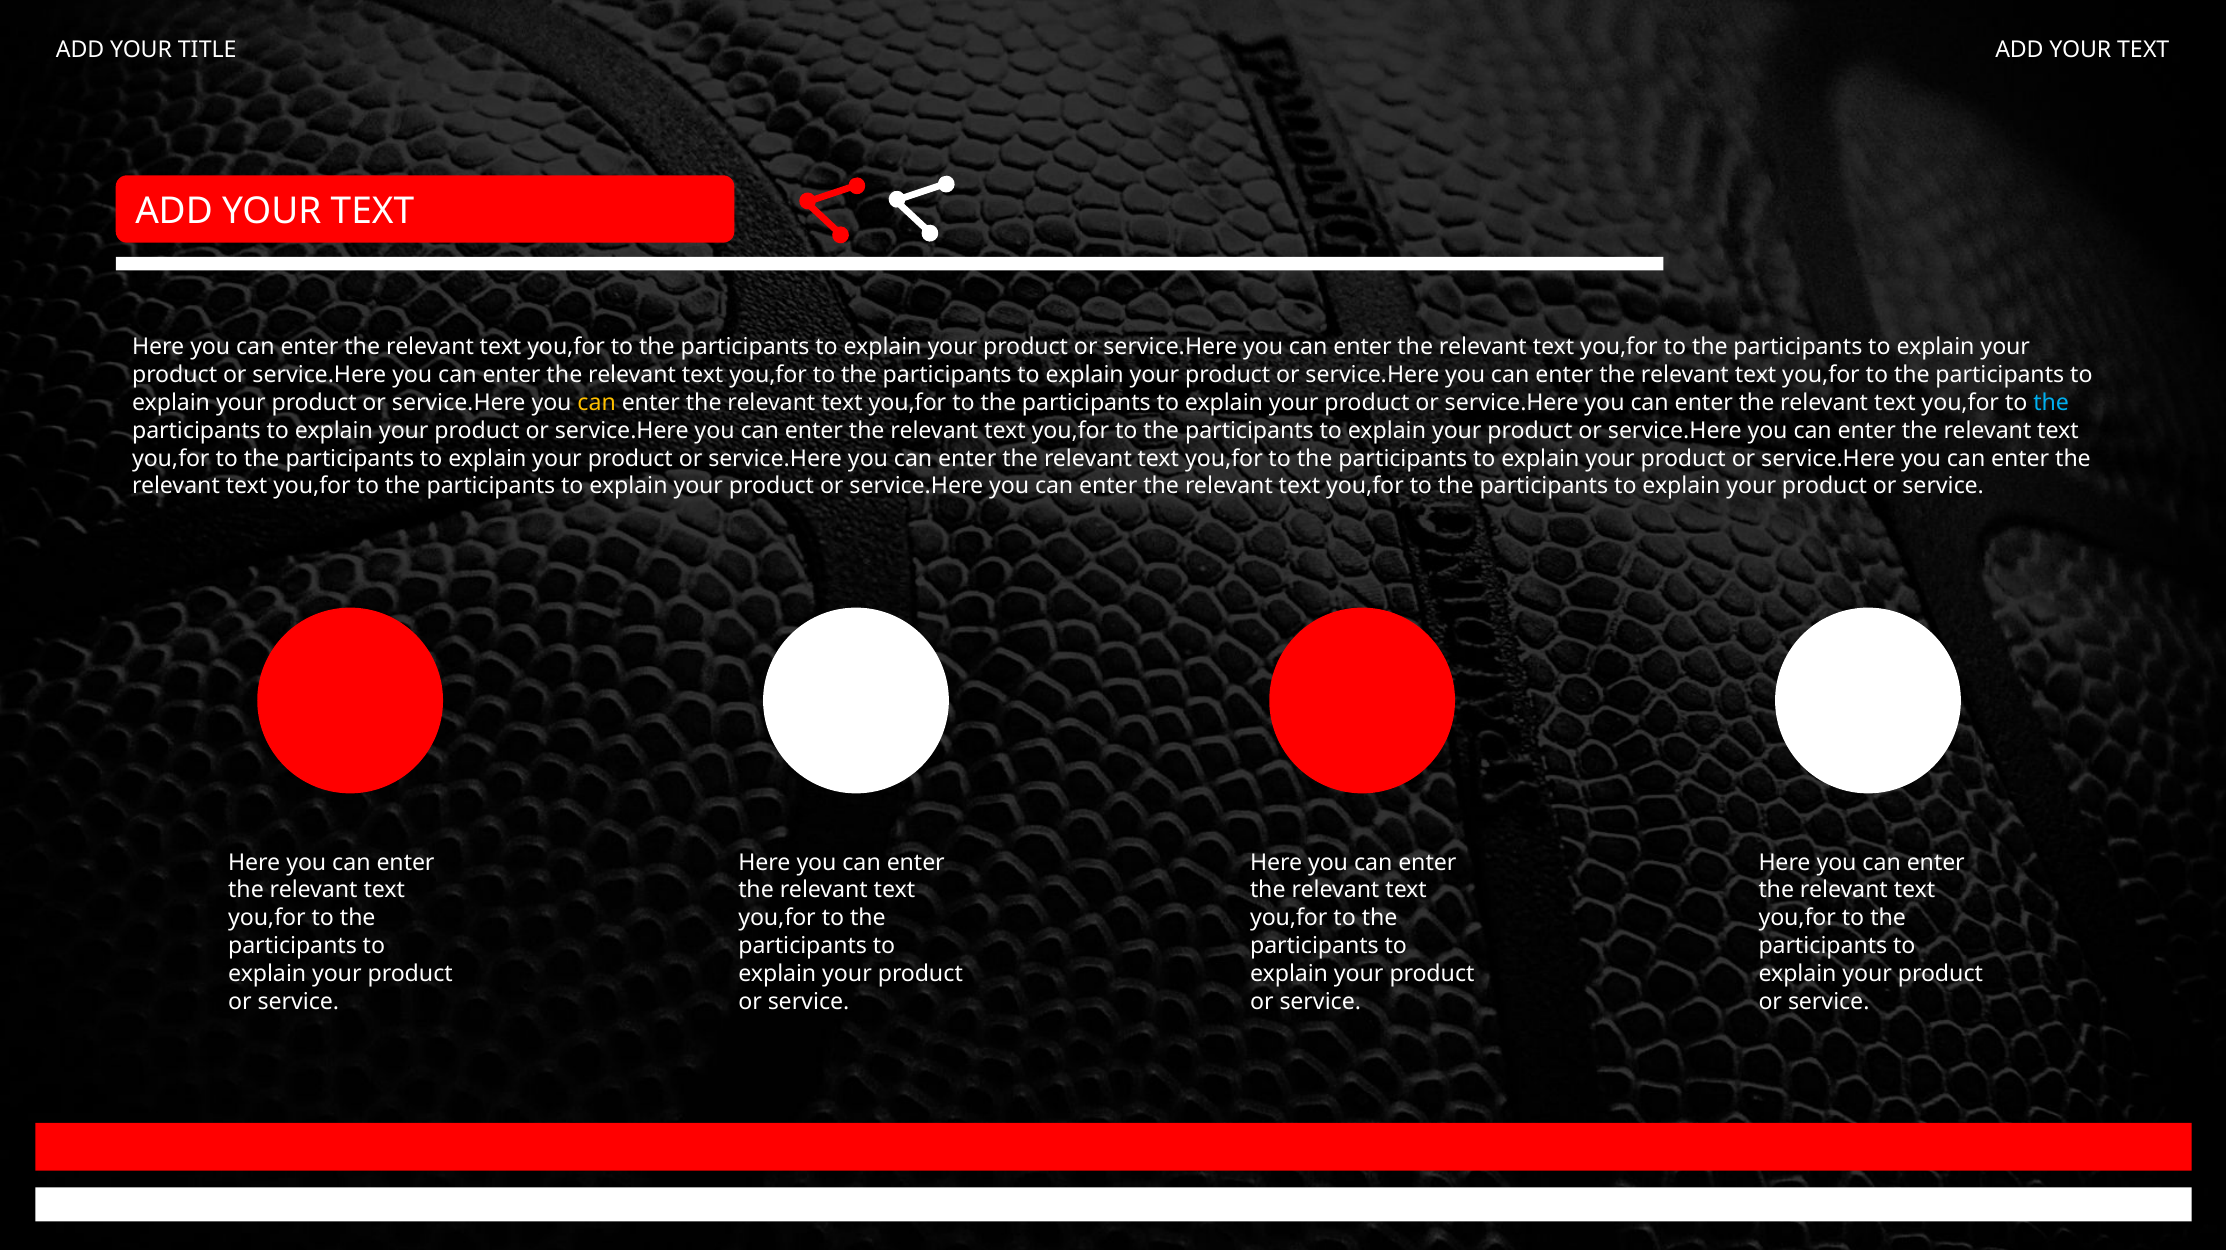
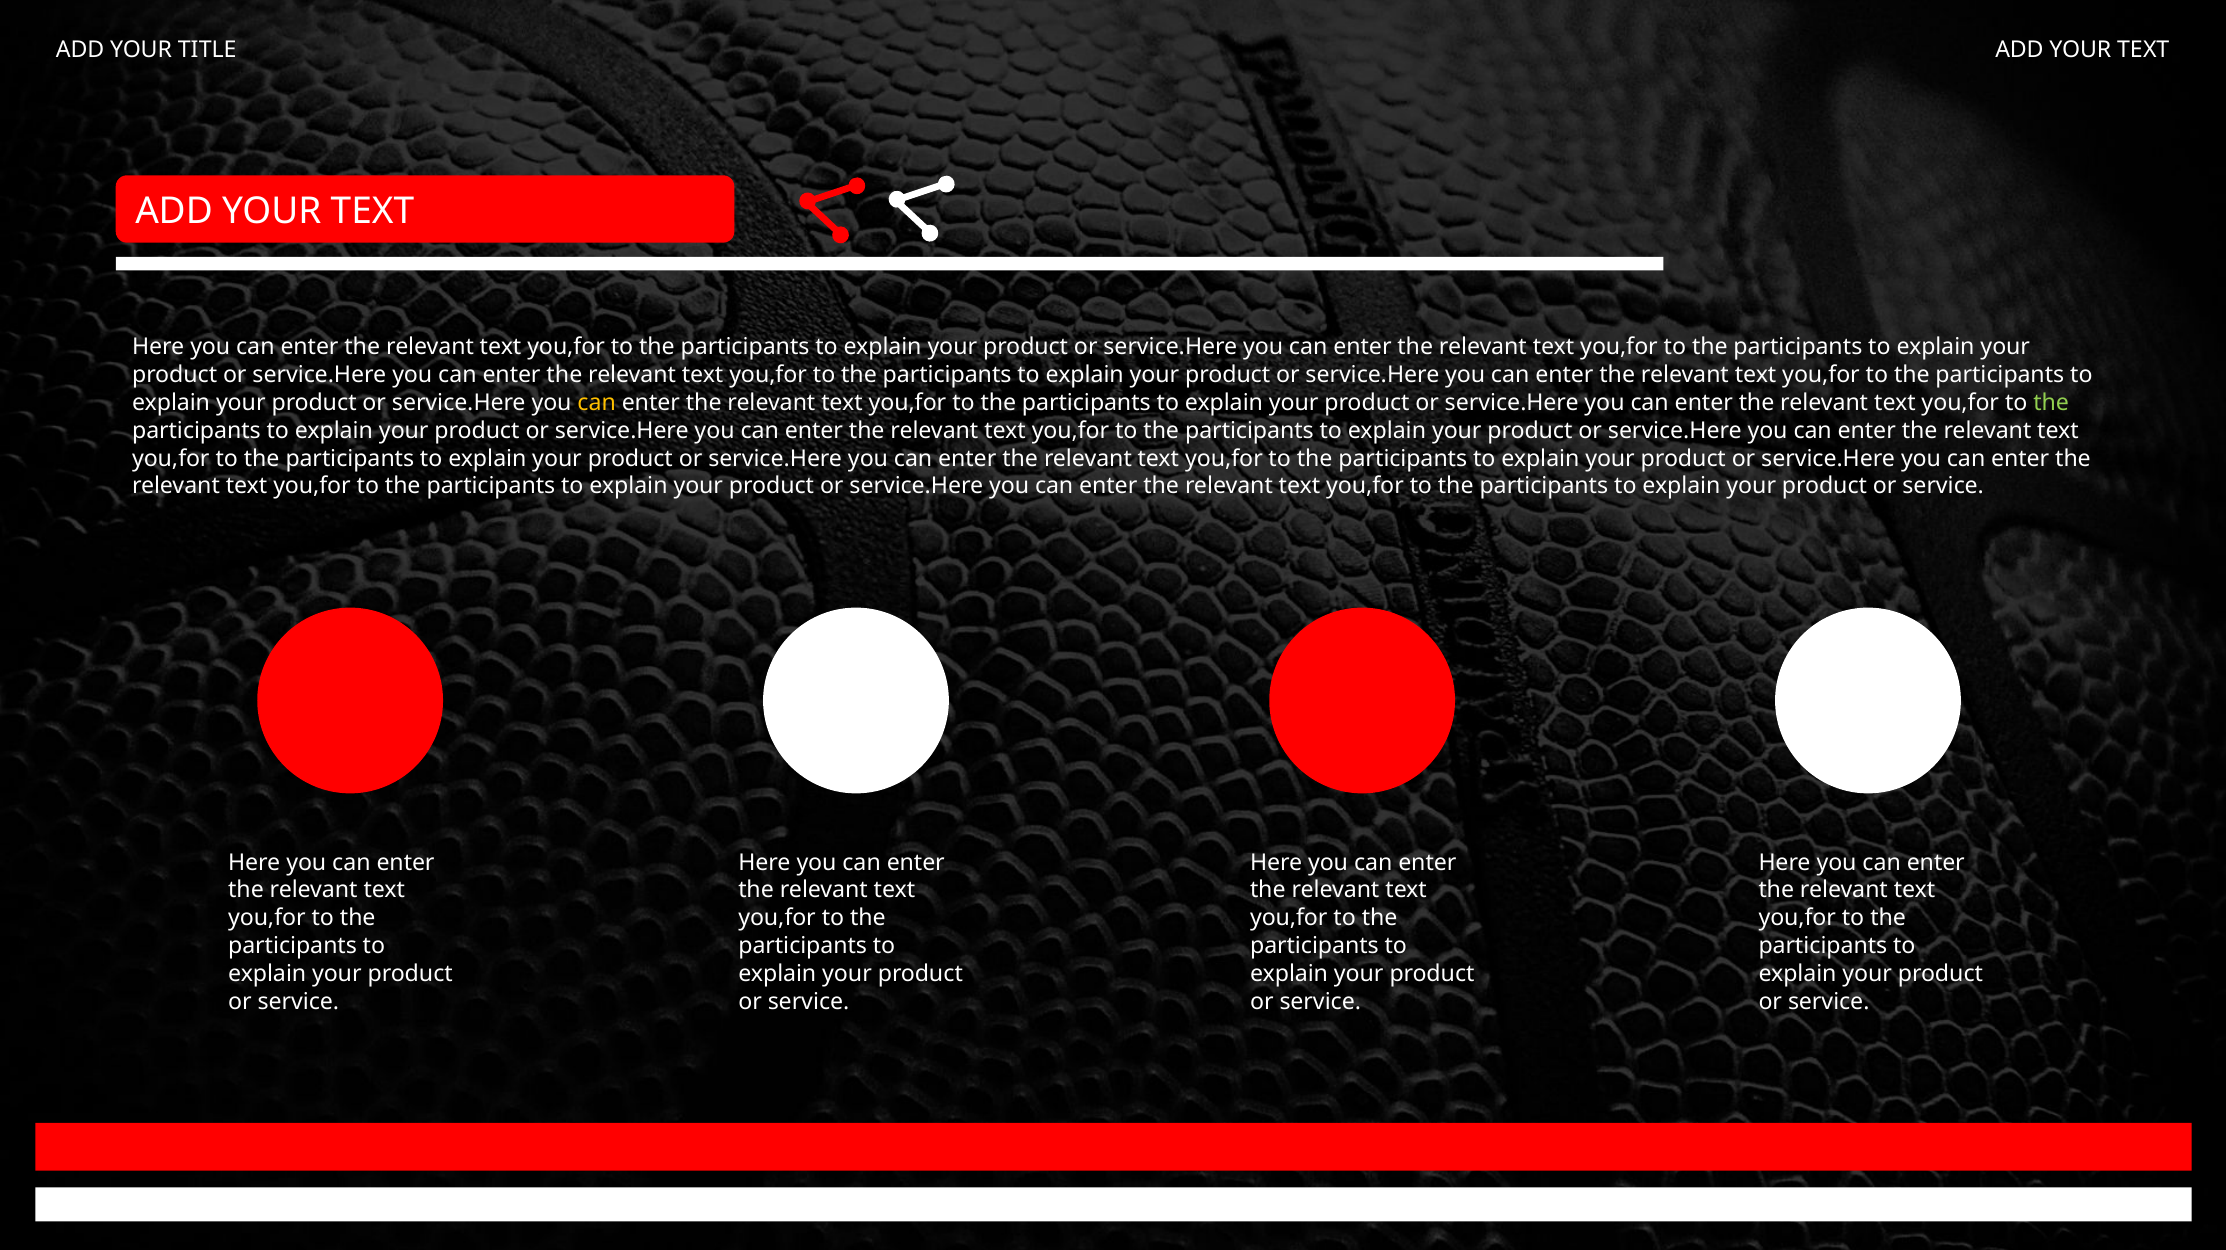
the at (2051, 403) colour: light blue -> light green
